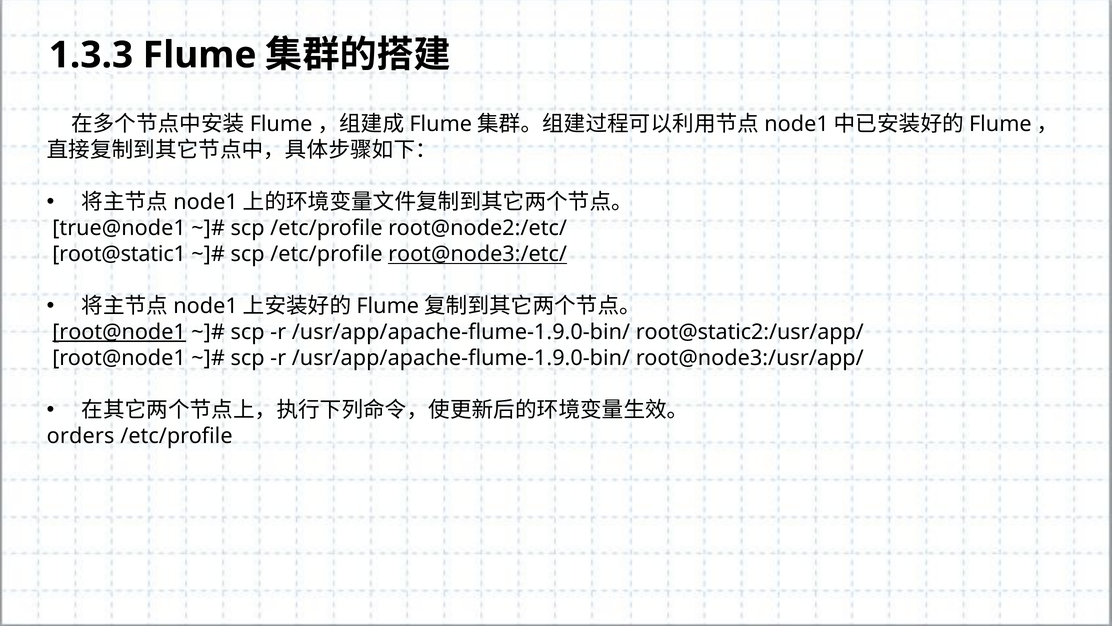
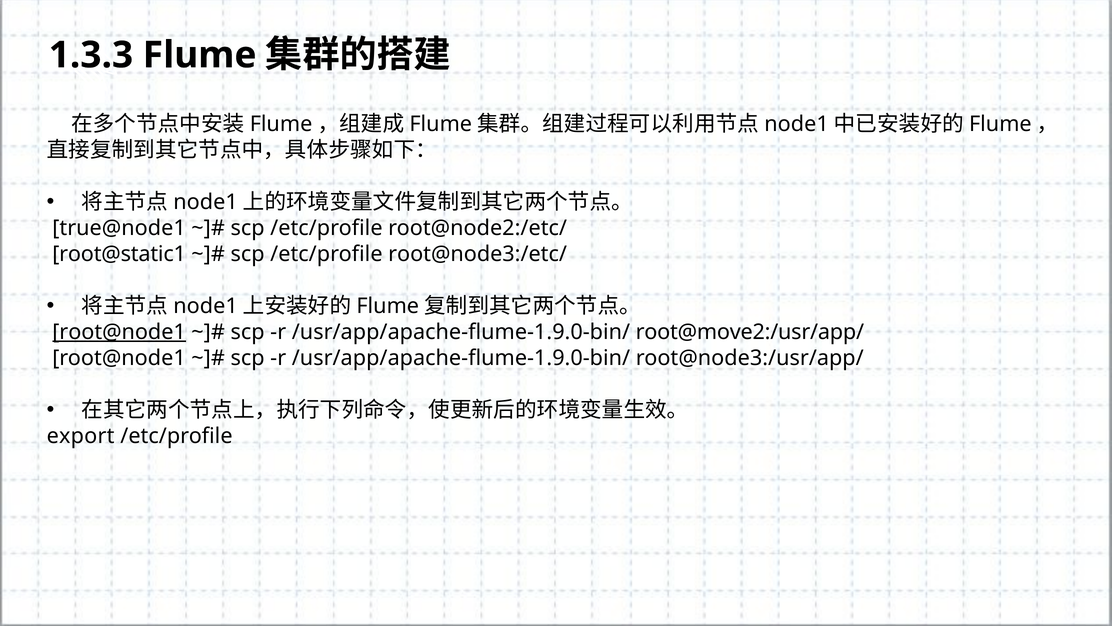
root@node3:/etc/ underline: present -> none
root@static2:/usr/app/: root@static2:/usr/app/ -> root@move2:/usr/app/
orders: orders -> export
